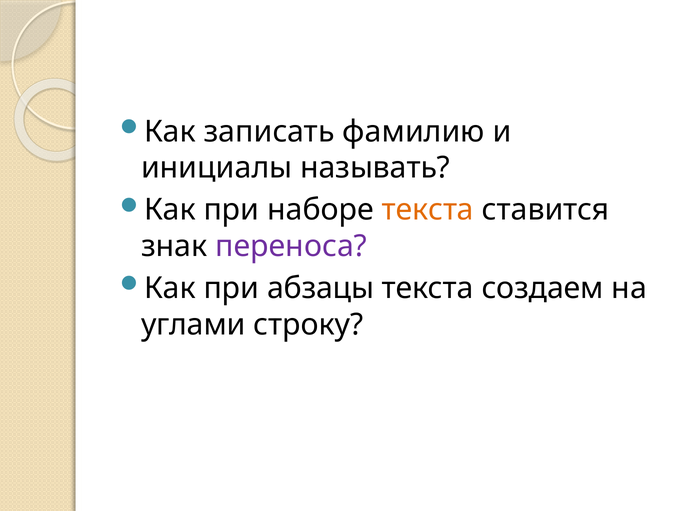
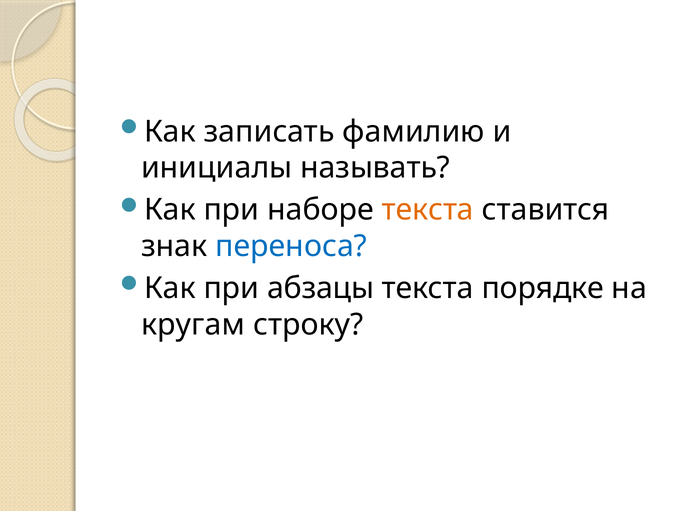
переноса colour: purple -> blue
создаем: создаем -> порядке
углами: углами -> кругам
